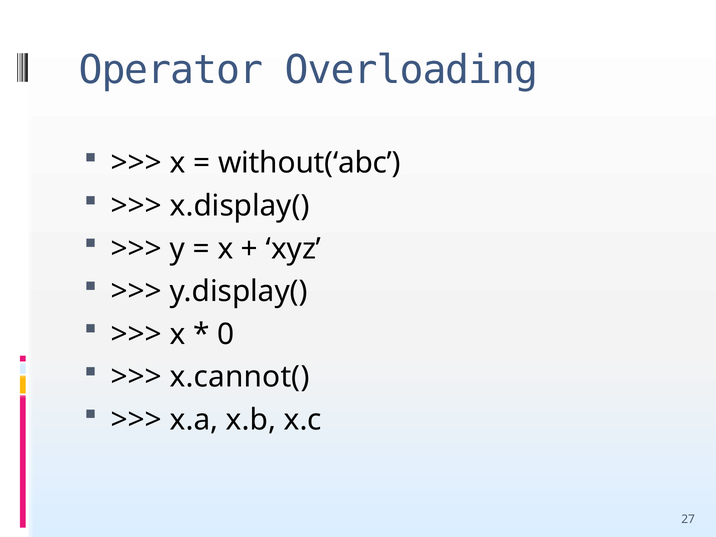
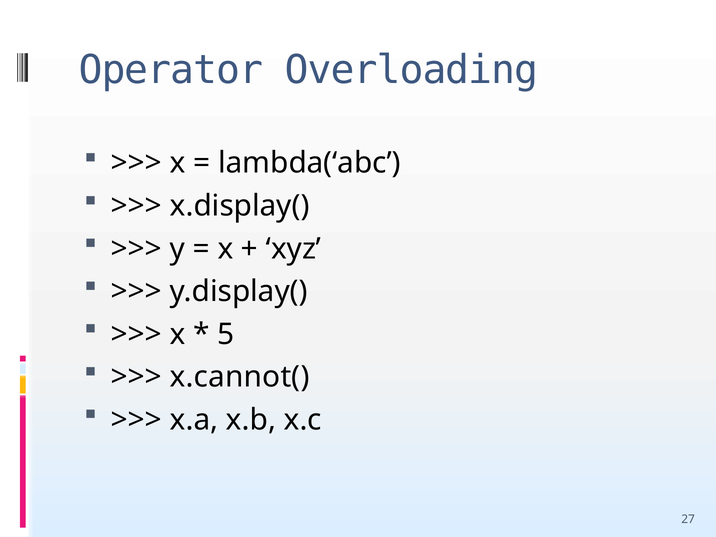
without(‘abc: without(‘abc -> lambda(‘abc
0: 0 -> 5
